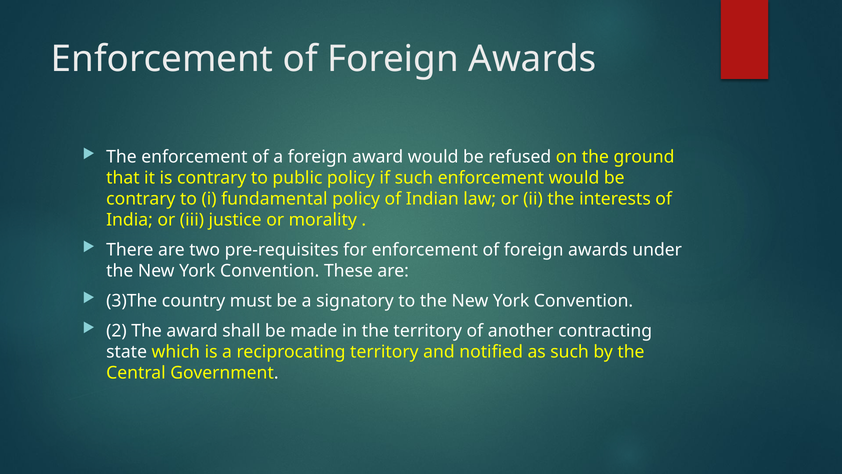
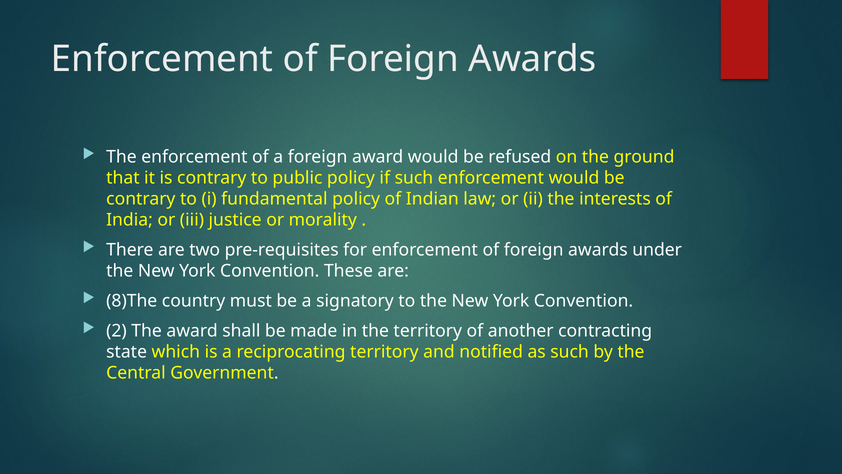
3)The: 3)The -> 8)The
